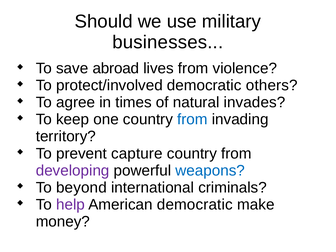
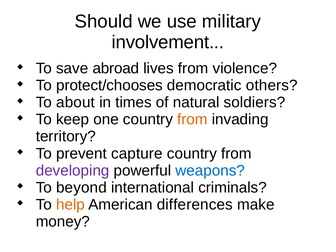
businesses: businesses -> involvement
protect/involved: protect/involved -> protect/chooses
agree: agree -> about
invades: invades -> soldiers
from at (192, 119) colour: blue -> orange
help colour: purple -> orange
American democratic: democratic -> differences
